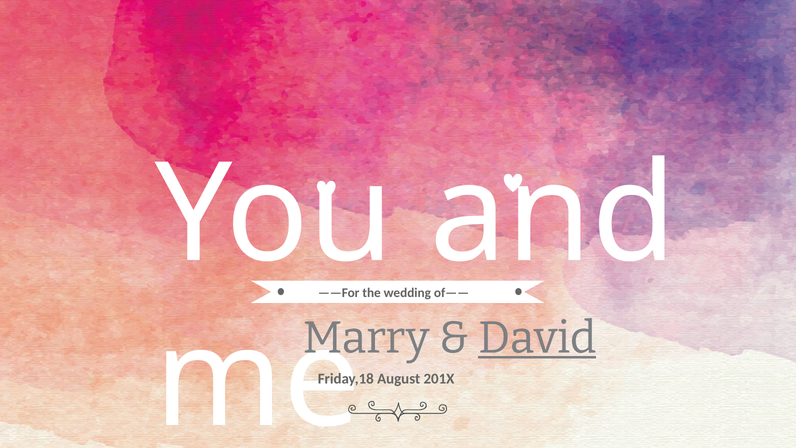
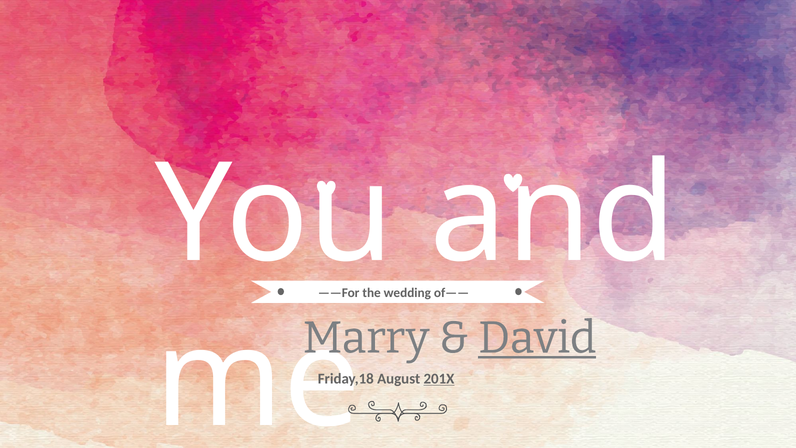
201X underline: none -> present
